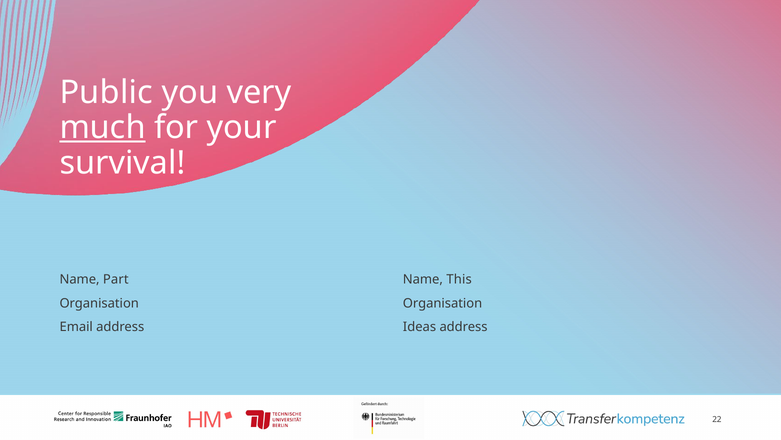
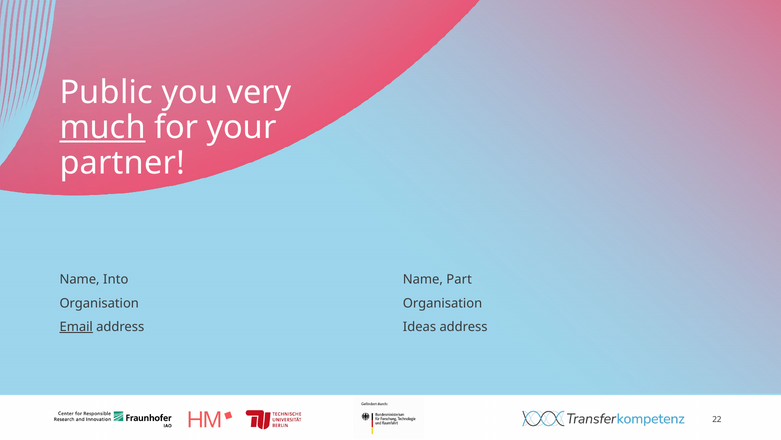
survival: survival -> partner
Part: Part -> Into
This: This -> Part
Email underline: none -> present
